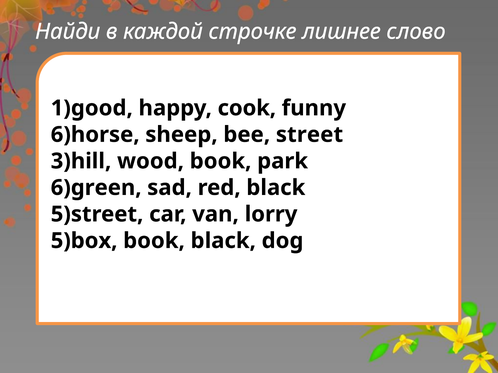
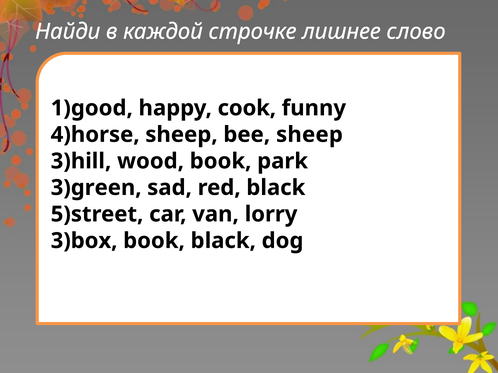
6)horse: 6)horse -> 4)horse
bee street: street -> sheep
6)green: 6)green -> 3)green
5)box: 5)box -> 3)box
